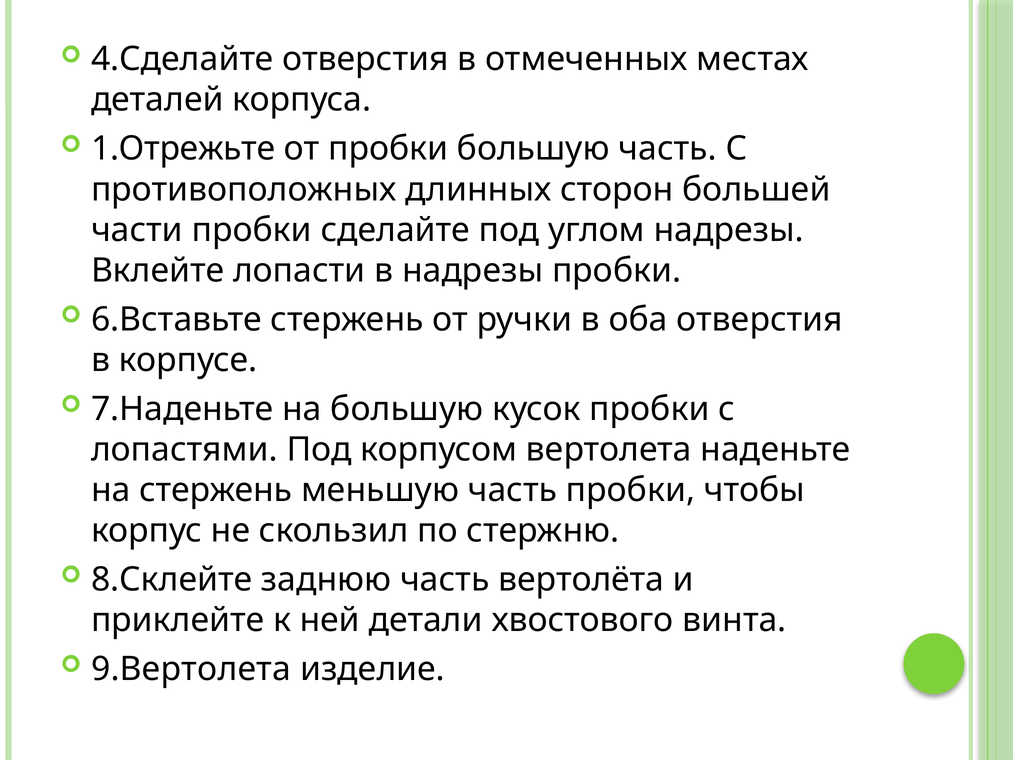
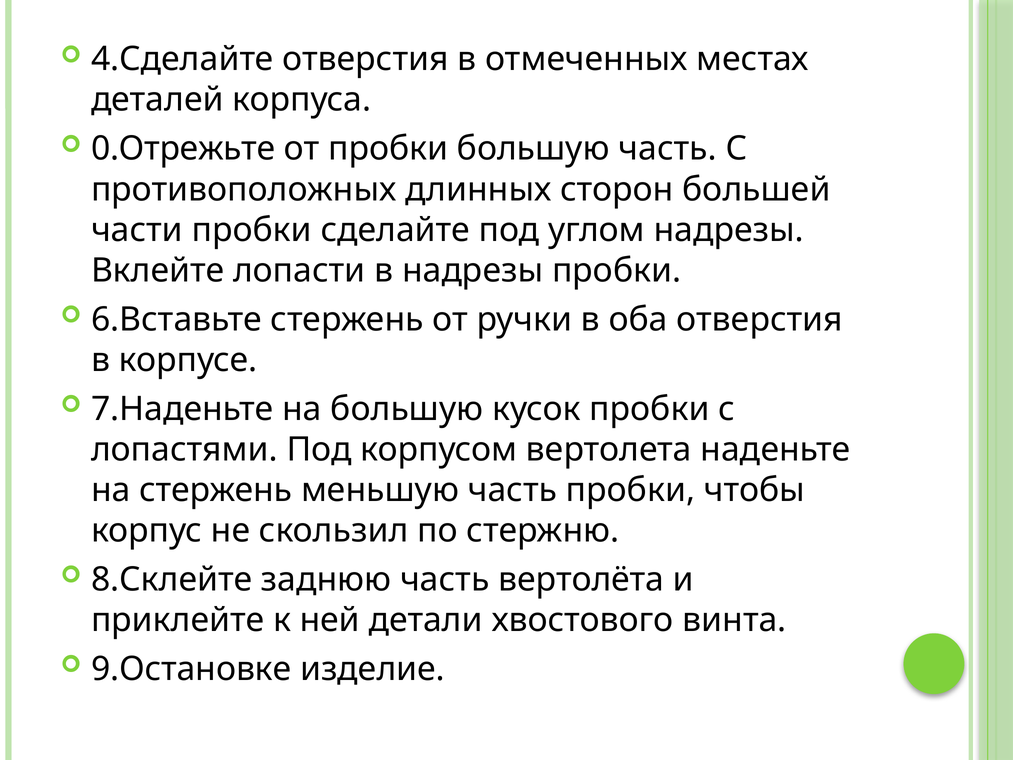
1.Отрежьте: 1.Отрежьте -> 0.Отрежьте
9.Вертолета: 9.Вертолета -> 9.Остановке
